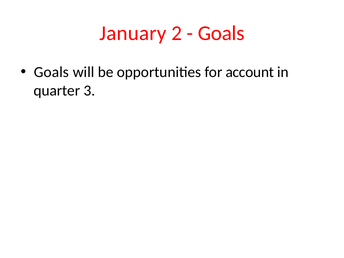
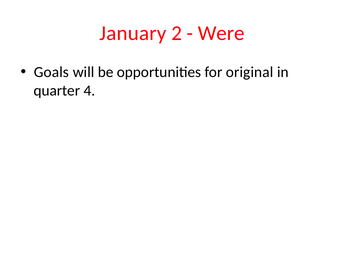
Goals at (221, 33): Goals -> Were
account: account -> original
3: 3 -> 4
